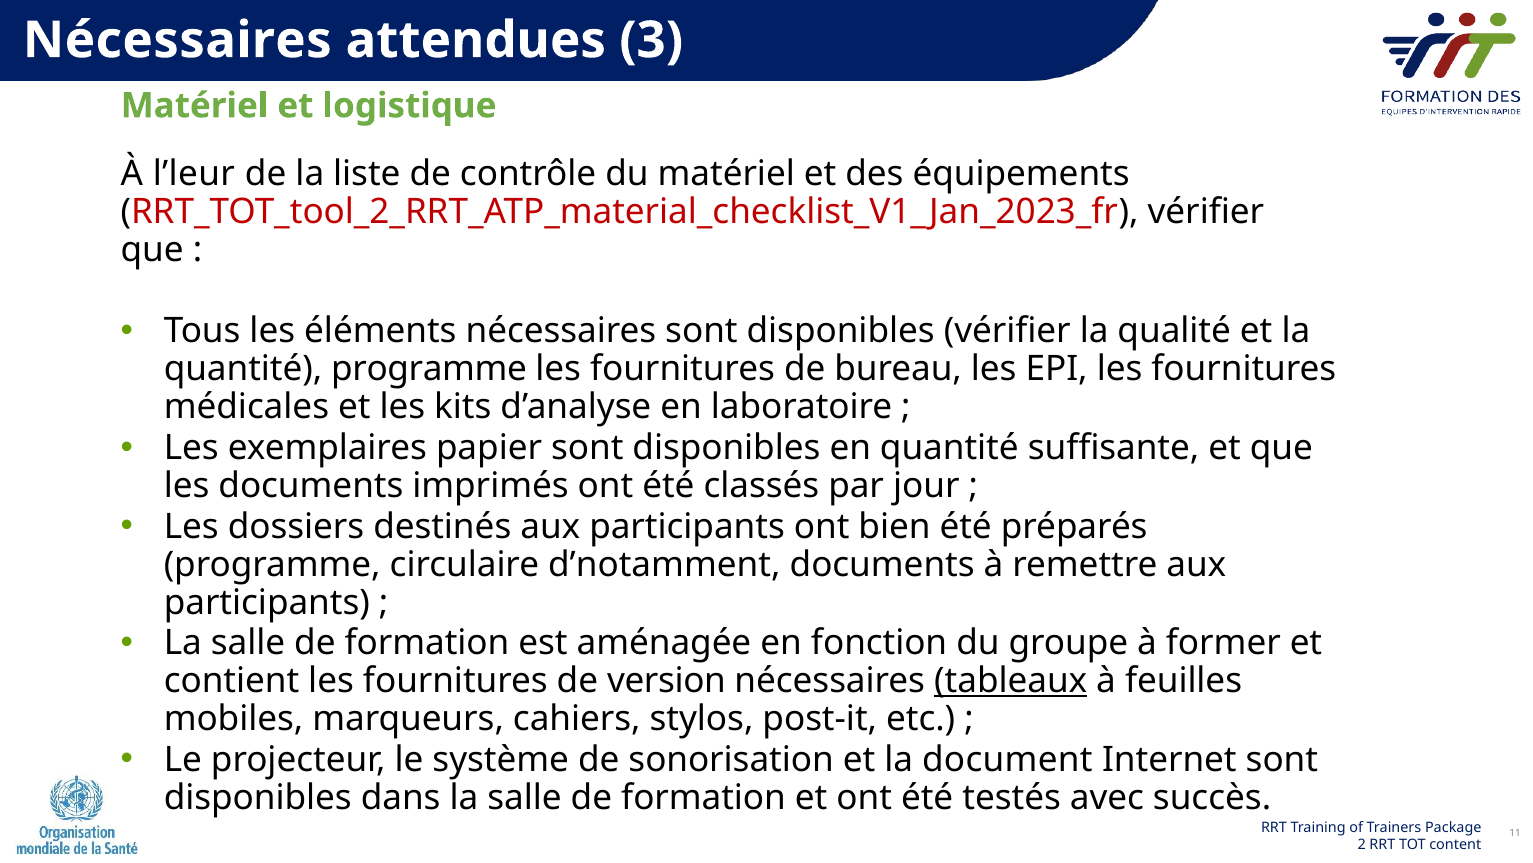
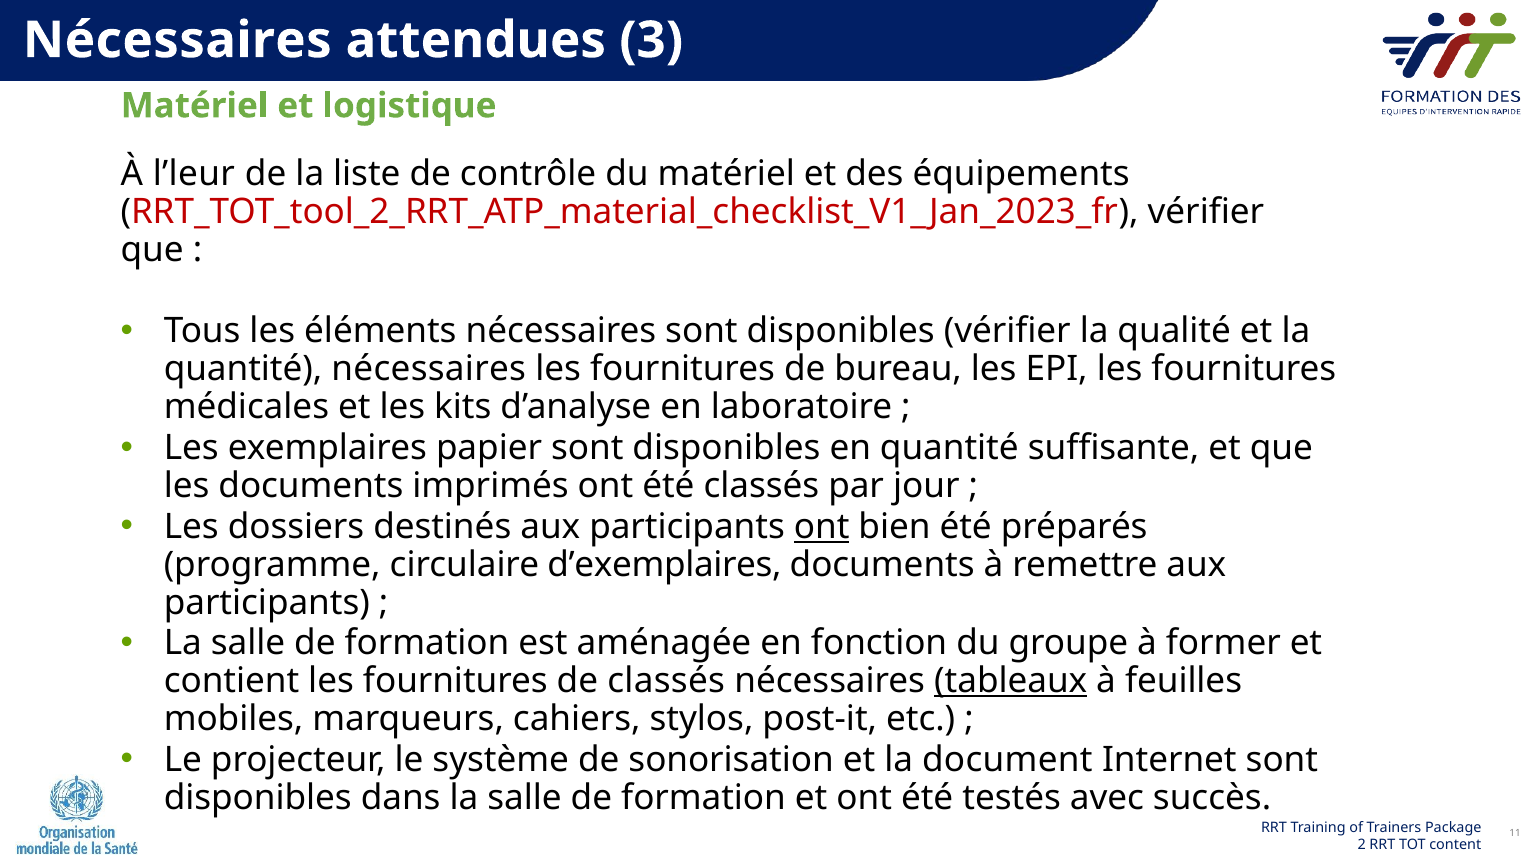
quantité programme: programme -> nécessaires
ont at (822, 526) underline: none -> present
d’notamment: d’notamment -> d’exemplaires
de version: version -> classés
